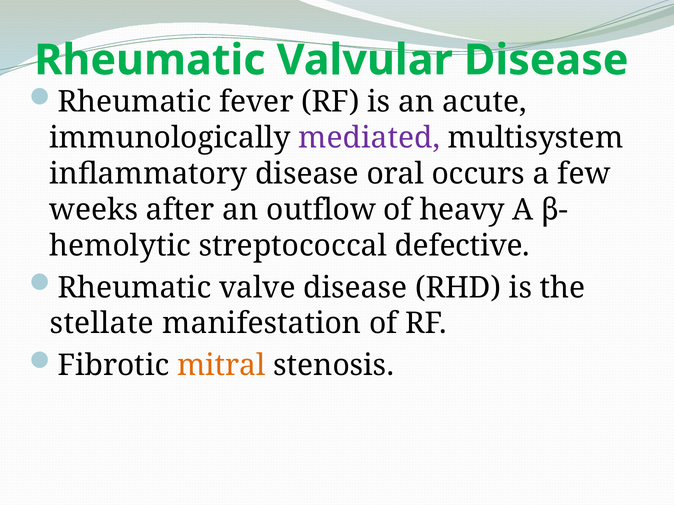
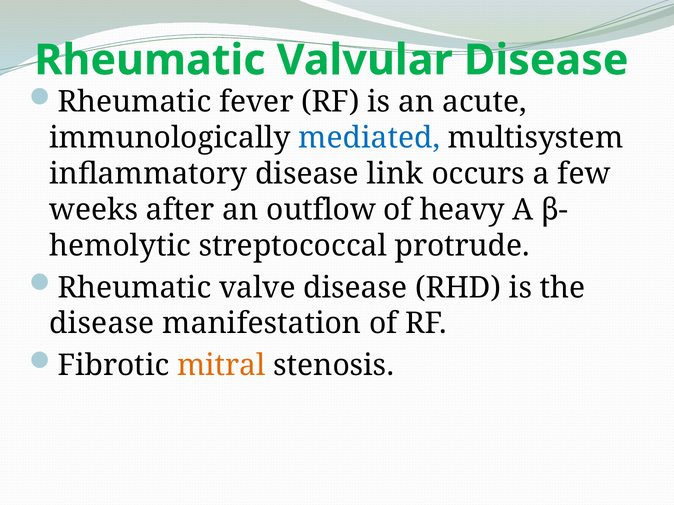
mediated colour: purple -> blue
oral: oral -> link
defective: defective -> protrude
stellate at (102, 324): stellate -> disease
